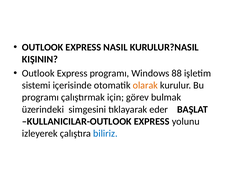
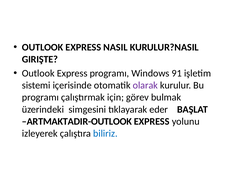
KIŞININ: KIŞININ -> GIRIŞTE
88: 88 -> 91
olarak colour: orange -> purple
KULLANICILAR-OUTLOOK: KULLANICILAR-OUTLOOK -> ARTMAKTADIR-OUTLOOK
